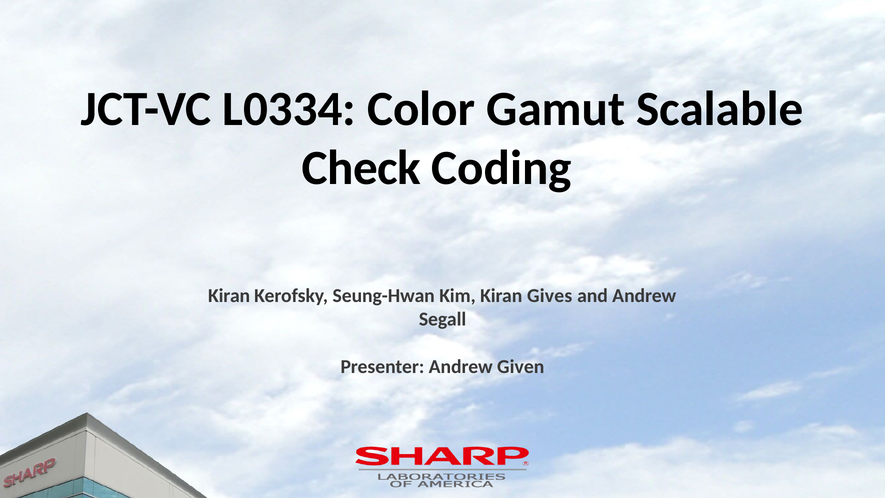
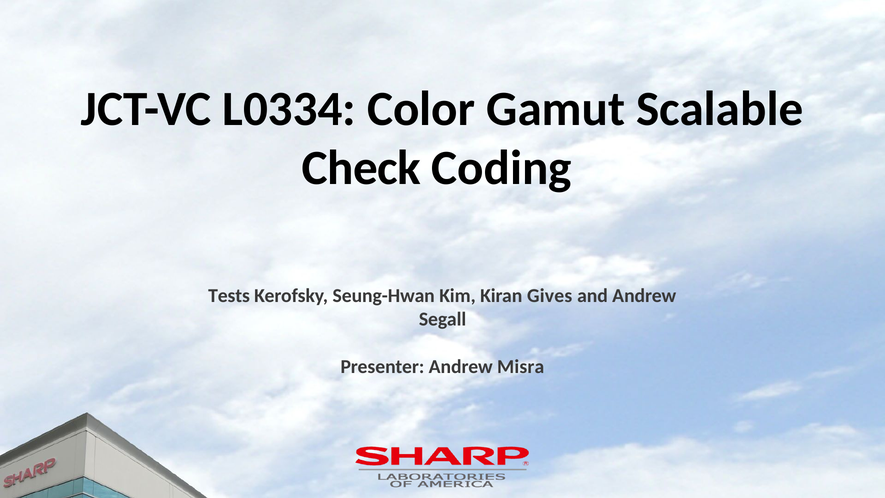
Kiran at (229, 296): Kiran -> Tests
Given: Given -> Misra
